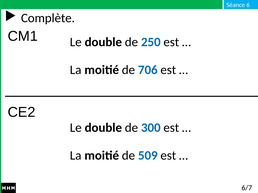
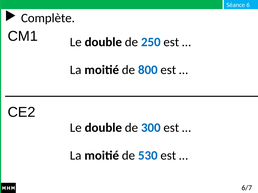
706: 706 -> 800
509: 509 -> 530
